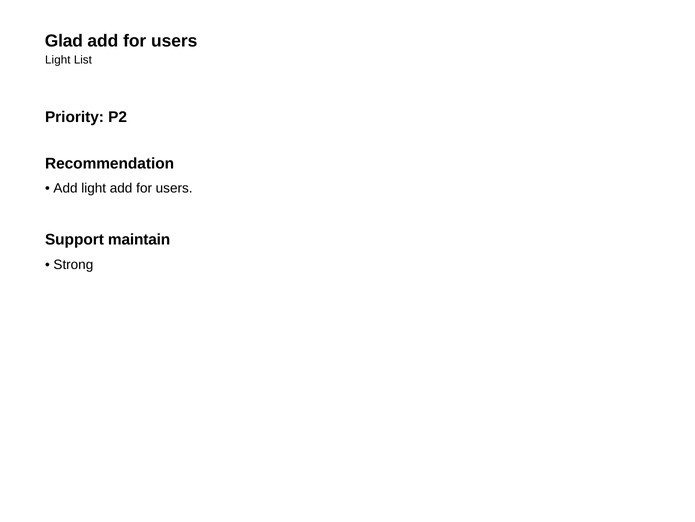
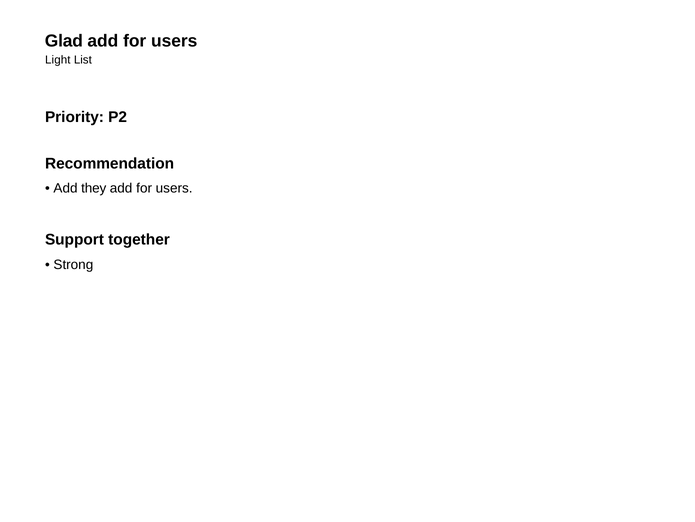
Add light: light -> they
maintain: maintain -> together
